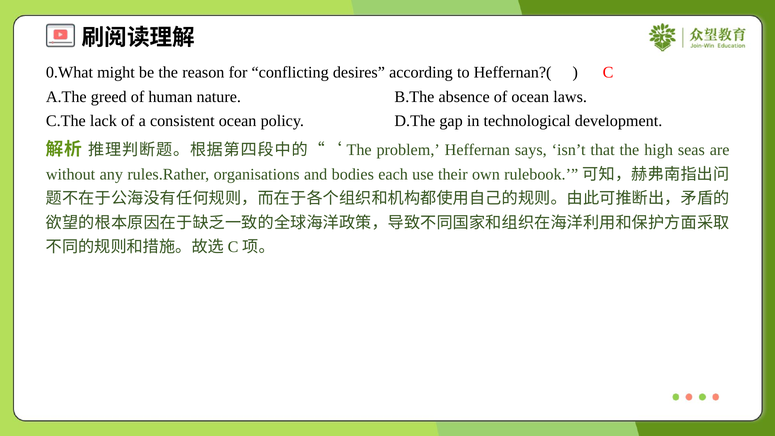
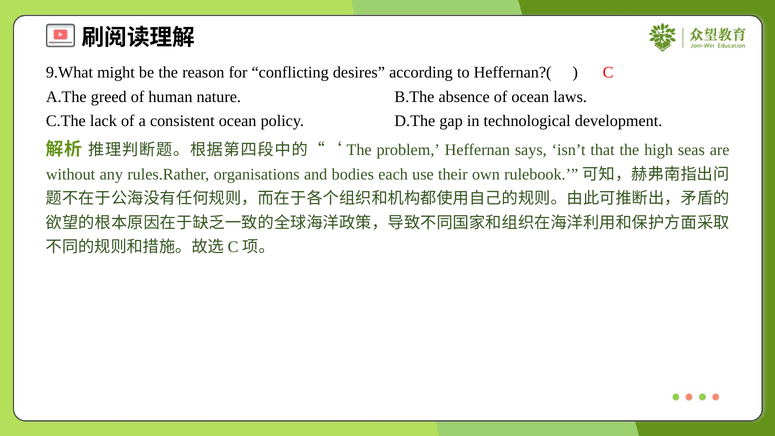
0.What: 0.What -> 9.What
